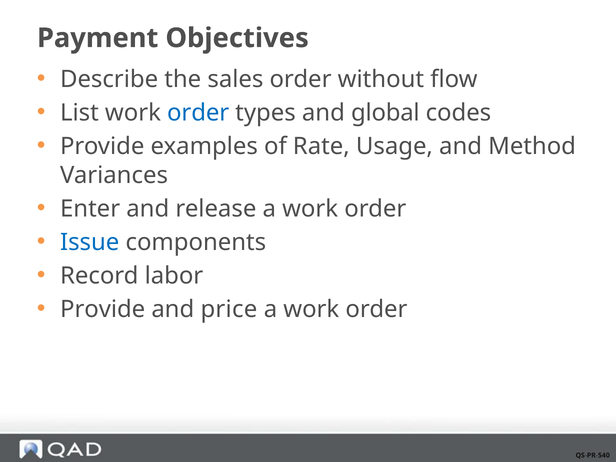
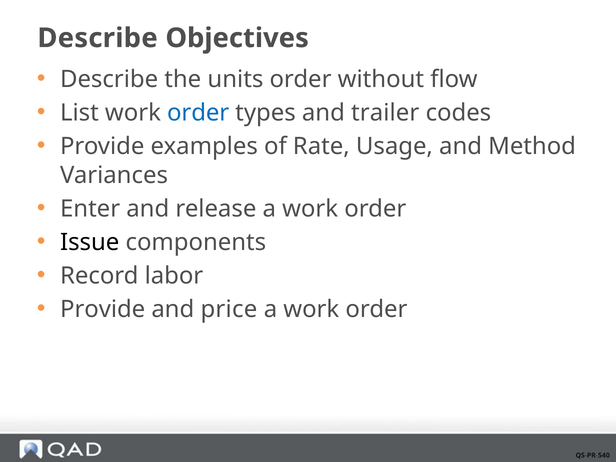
Payment at (98, 38): Payment -> Describe
sales: sales -> units
global: global -> trailer
Issue colour: blue -> black
